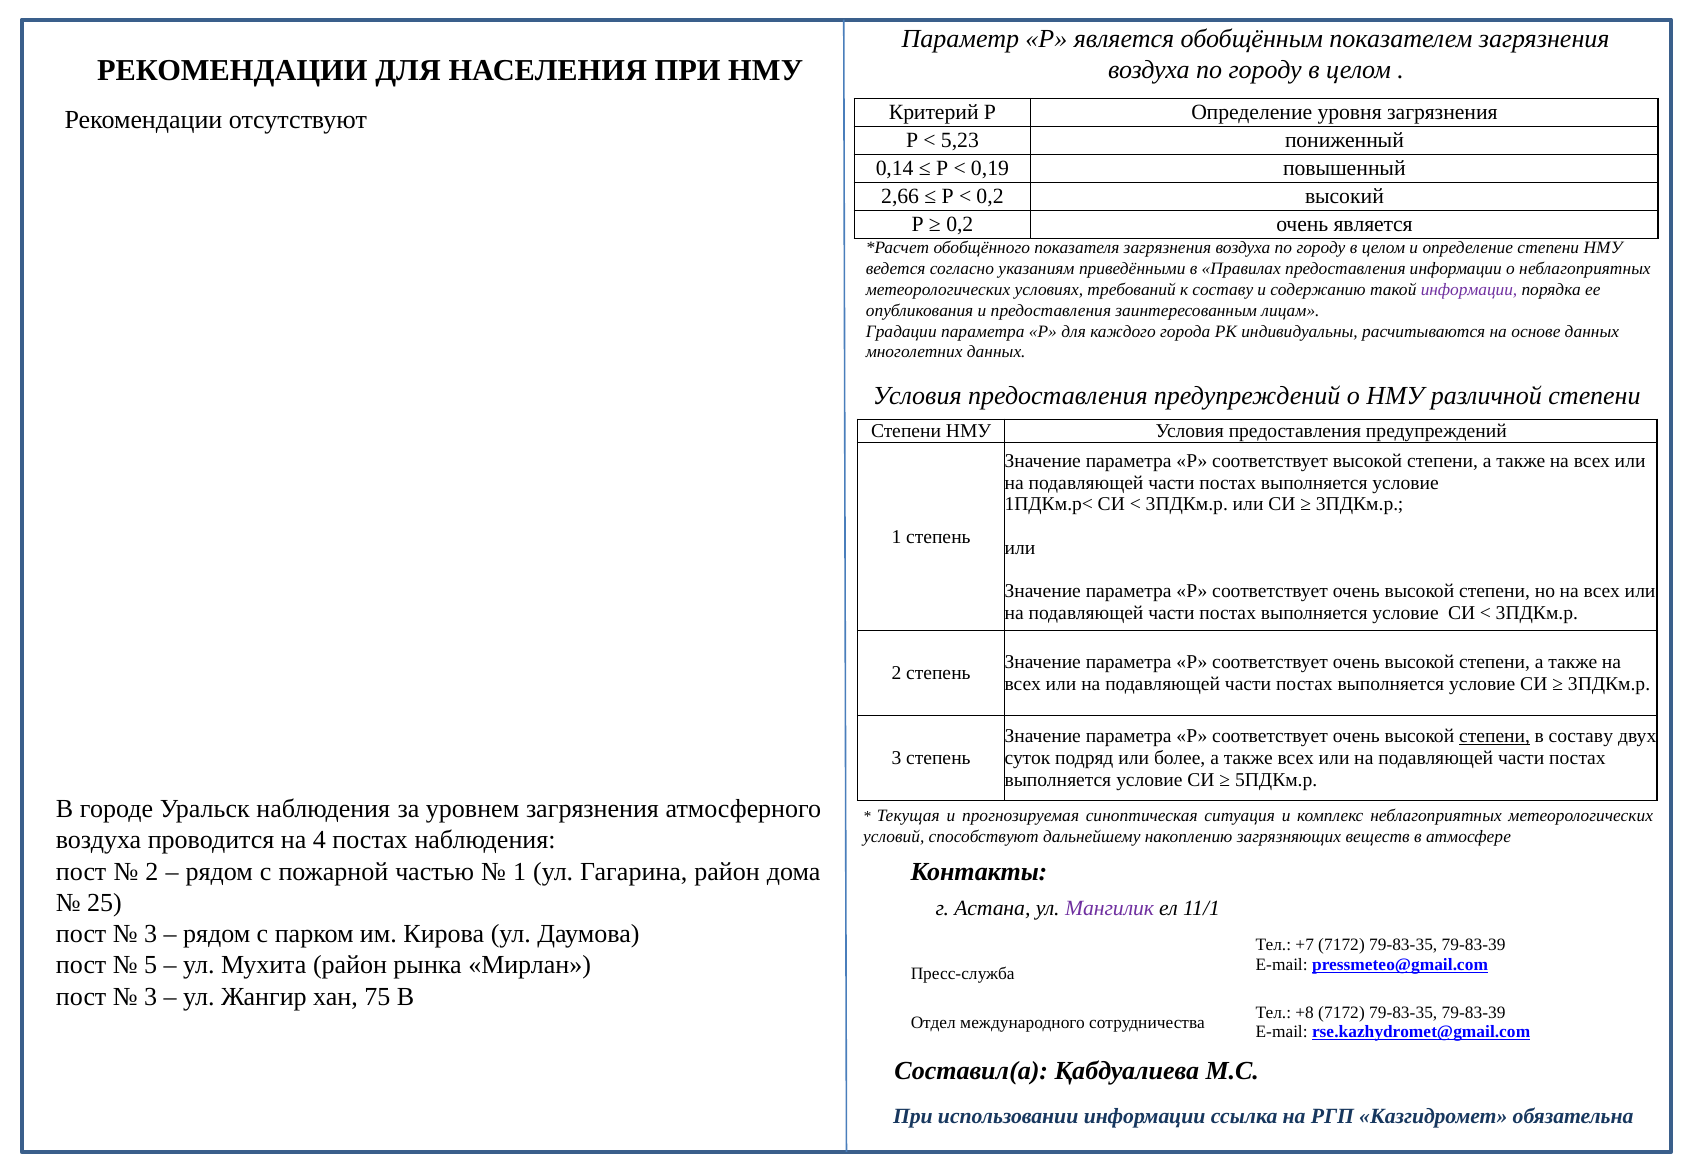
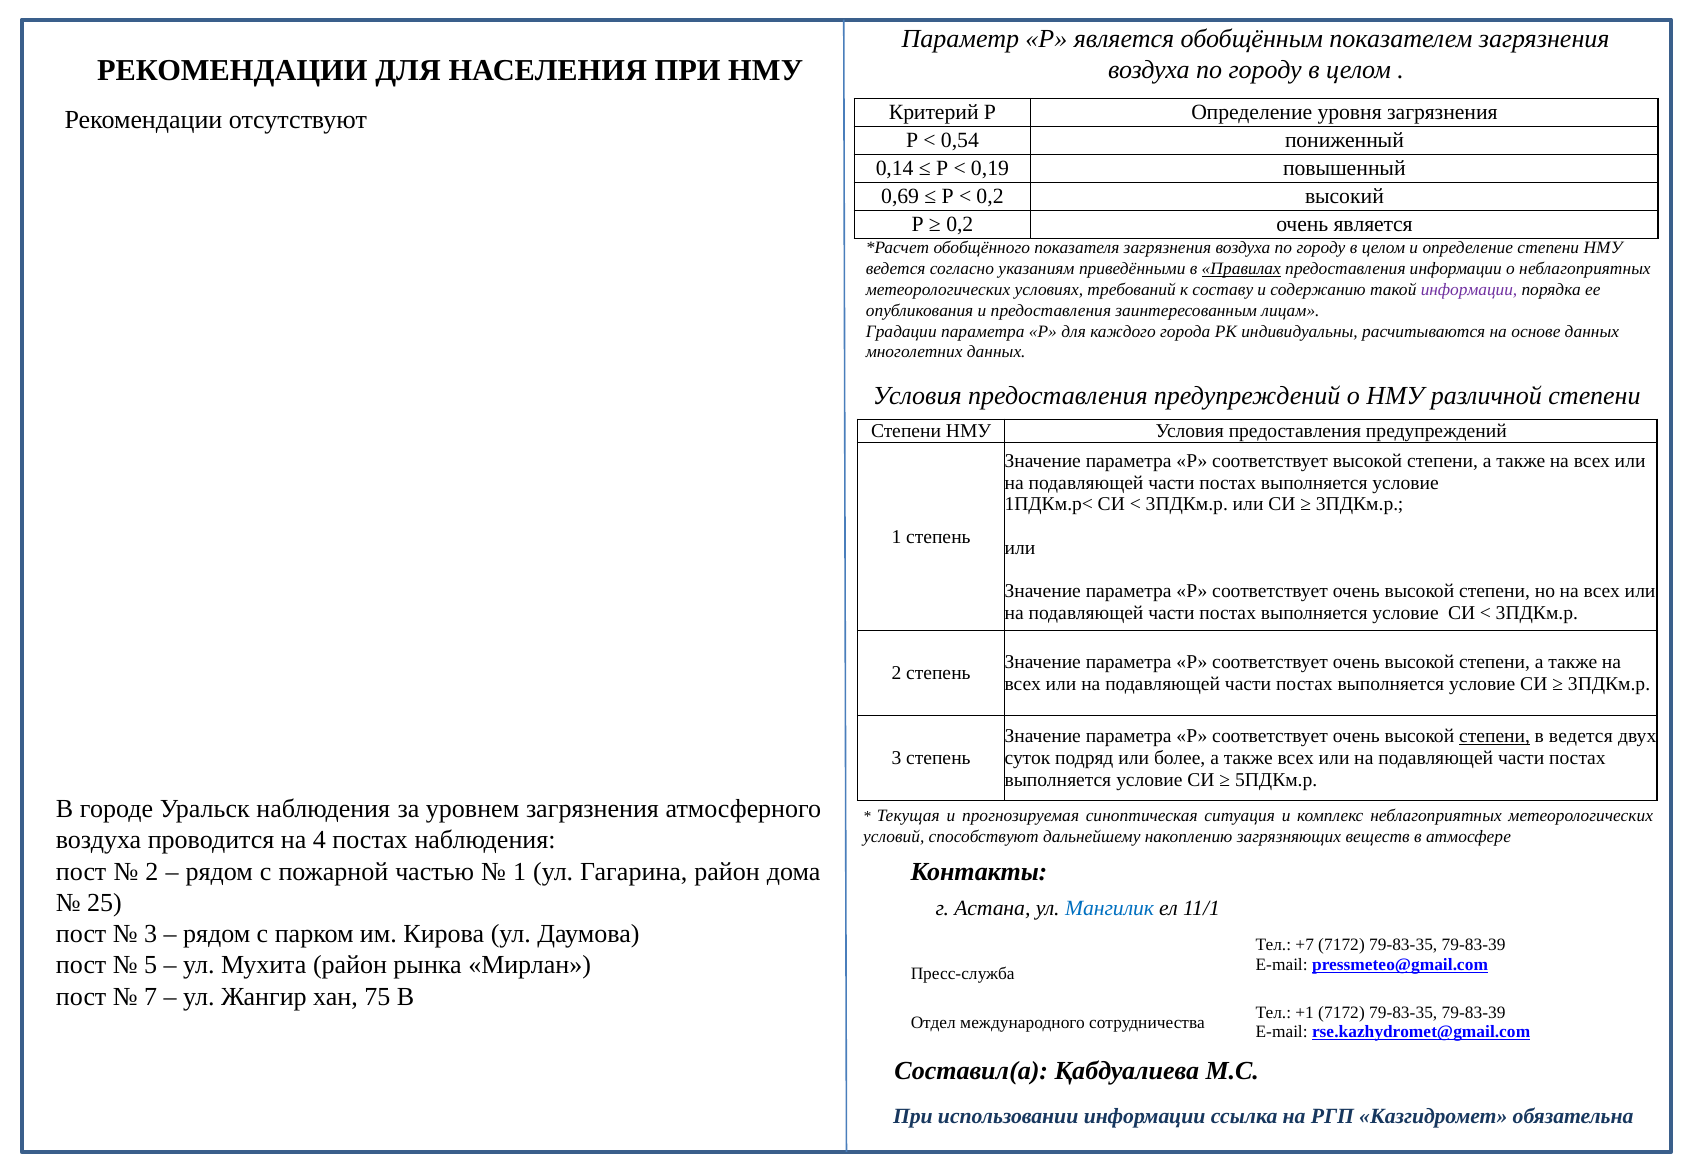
5,23: 5,23 -> 0,54
2,66: 2,66 -> 0,69
Правилах underline: none -> present
в составу: составу -> ведется
Мангилик colour: purple -> blue
3 at (151, 997): 3 -> 7
+8: +8 -> +1
